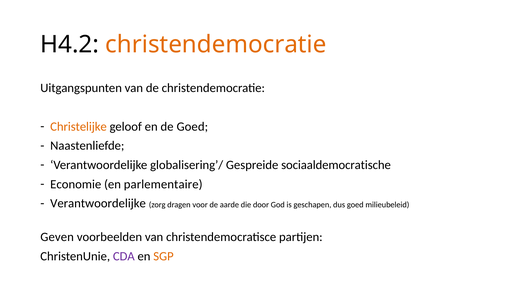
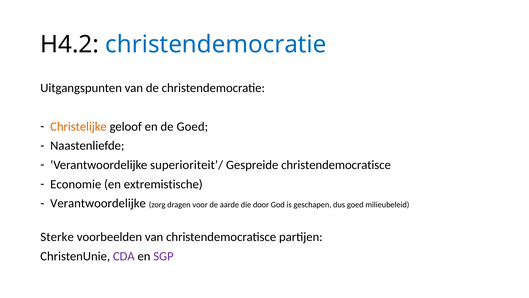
christendemocratie at (216, 44) colour: orange -> blue
globalisering’/: globalisering’/ -> superioriteit’/
Gespreide sociaaldemocratische: sociaaldemocratische -> christendemocratisce
parlementaire: parlementaire -> extremistische
Geven: Geven -> Sterke
SGP colour: orange -> purple
